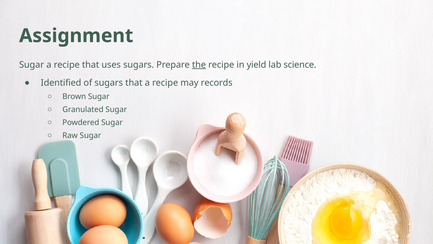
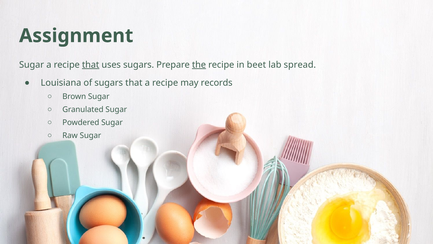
that at (91, 65) underline: none -> present
yield: yield -> beet
science: science -> spread
Identified: Identified -> Louisiana
